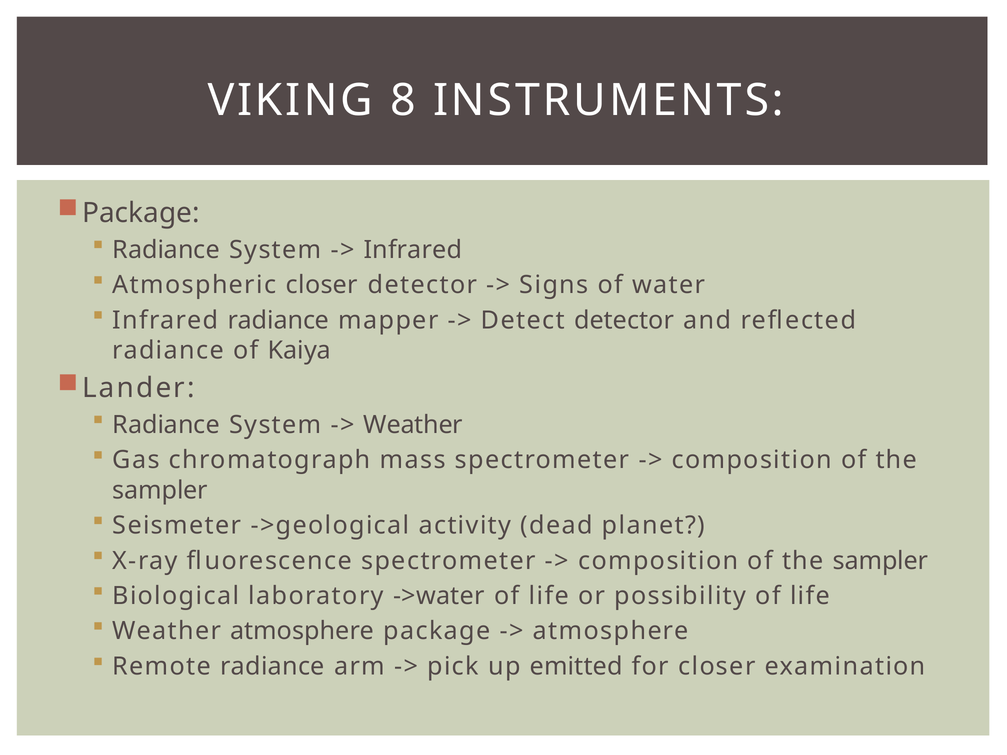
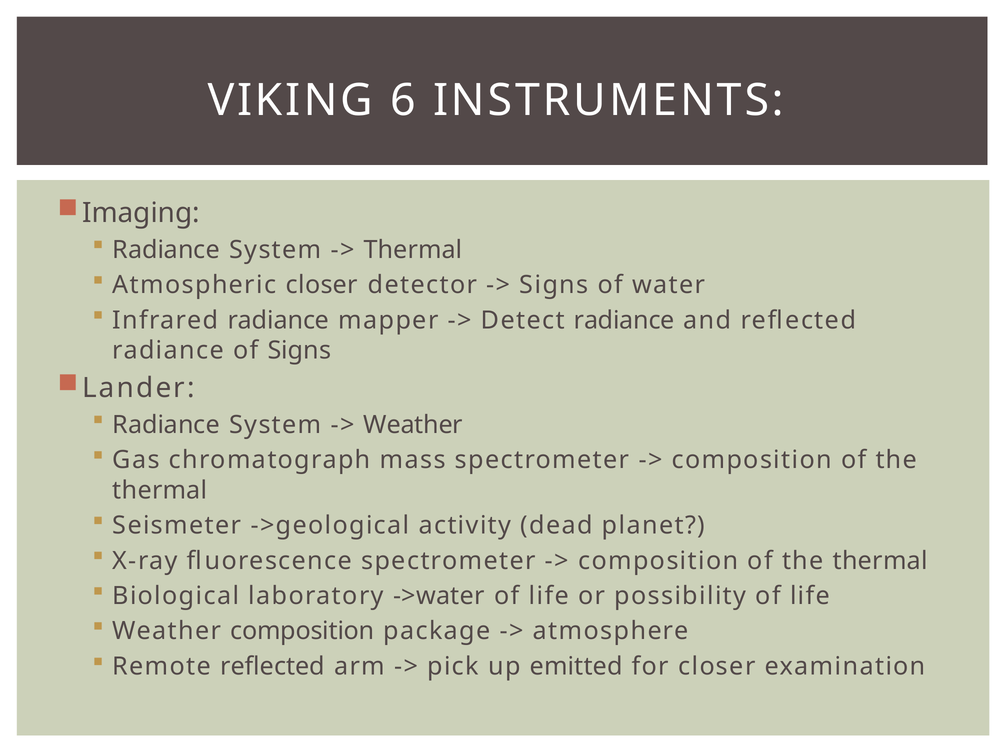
8: 8 -> 6
Package at (141, 213): Package -> Imaging
Infrared at (413, 250): Infrared -> Thermal
Detect detector: detector -> radiance
of Kaiya: Kaiya -> Signs
sampler at (160, 490): sampler -> thermal
sampler at (880, 561): sampler -> thermal
Weather atmosphere: atmosphere -> composition
Remote radiance: radiance -> reflected
